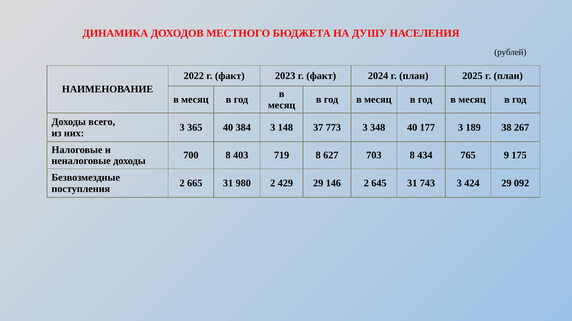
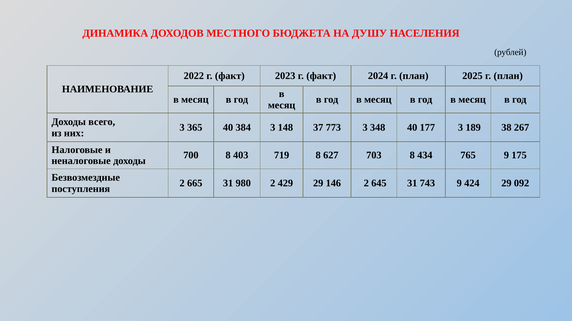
743 3: 3 -> 9
